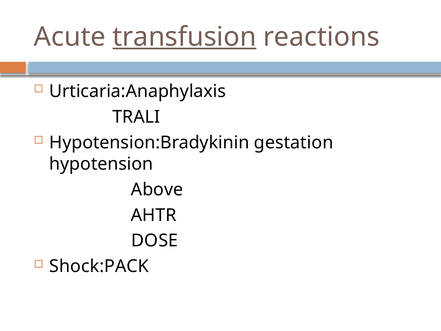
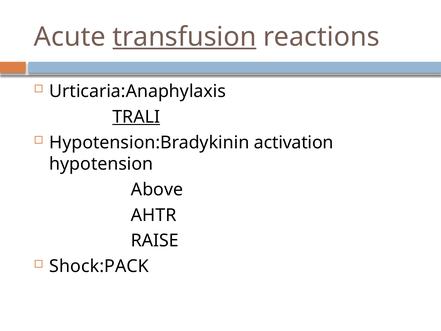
TRALI underline: none -> present
gestation: gestation -> activation
DOSE: DOSE -> RAISE
